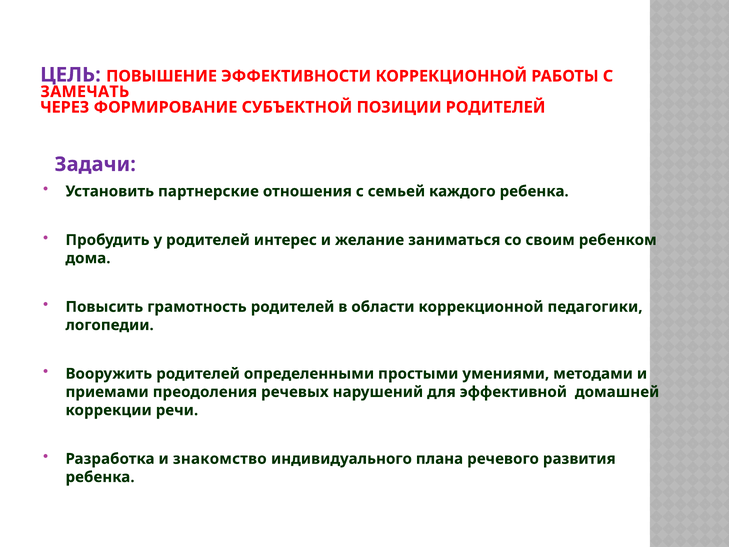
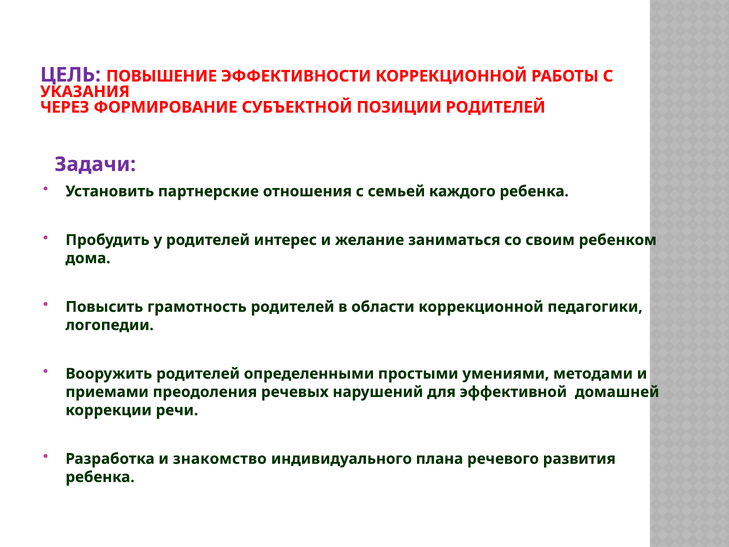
ЗАМЕЧАТЬ: ЗАМЕЧАТЬ -> УКАЗАНИЯ
